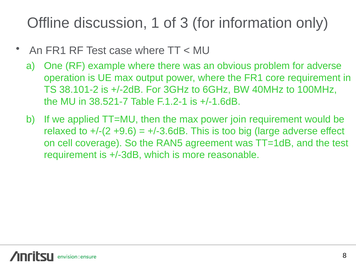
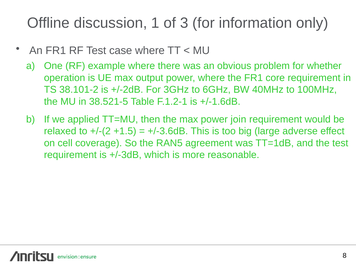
for adverse: adverse -> whether
38.521-7: 38.521-7 -> 38.521-5
+9.6: +9.6 -> +1.5
